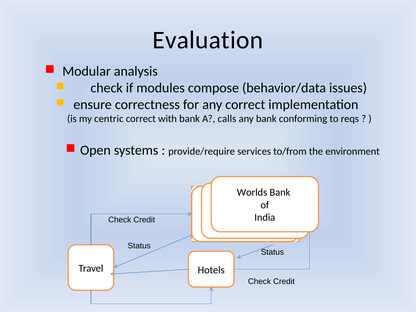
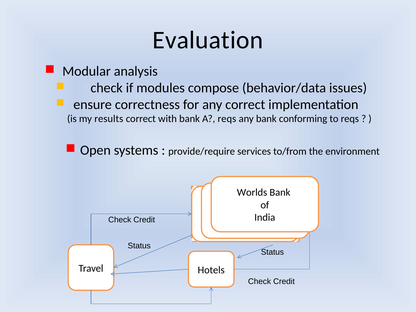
centric: centric -> results
A calls: calls -> reqs
